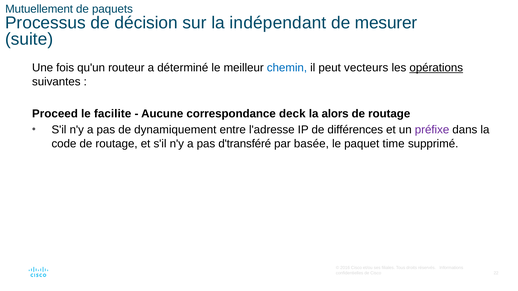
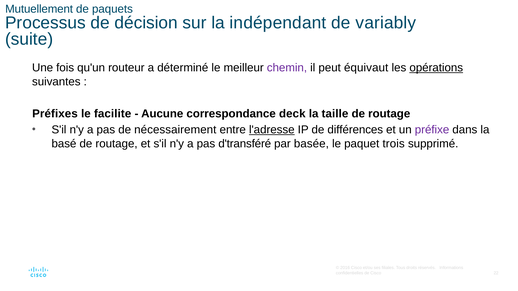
mesurer: mesurer -> variably
chemin colour: blue -> purple
vecteurs: vecteurs -> équivaut
Proceed: Proceed -> Préfixes
alors: alors -> taille
dynamiquement: dynamiquement -> nécessairement
l'adresse underline: none -> present
code: code -> basé
time: time -> trois
